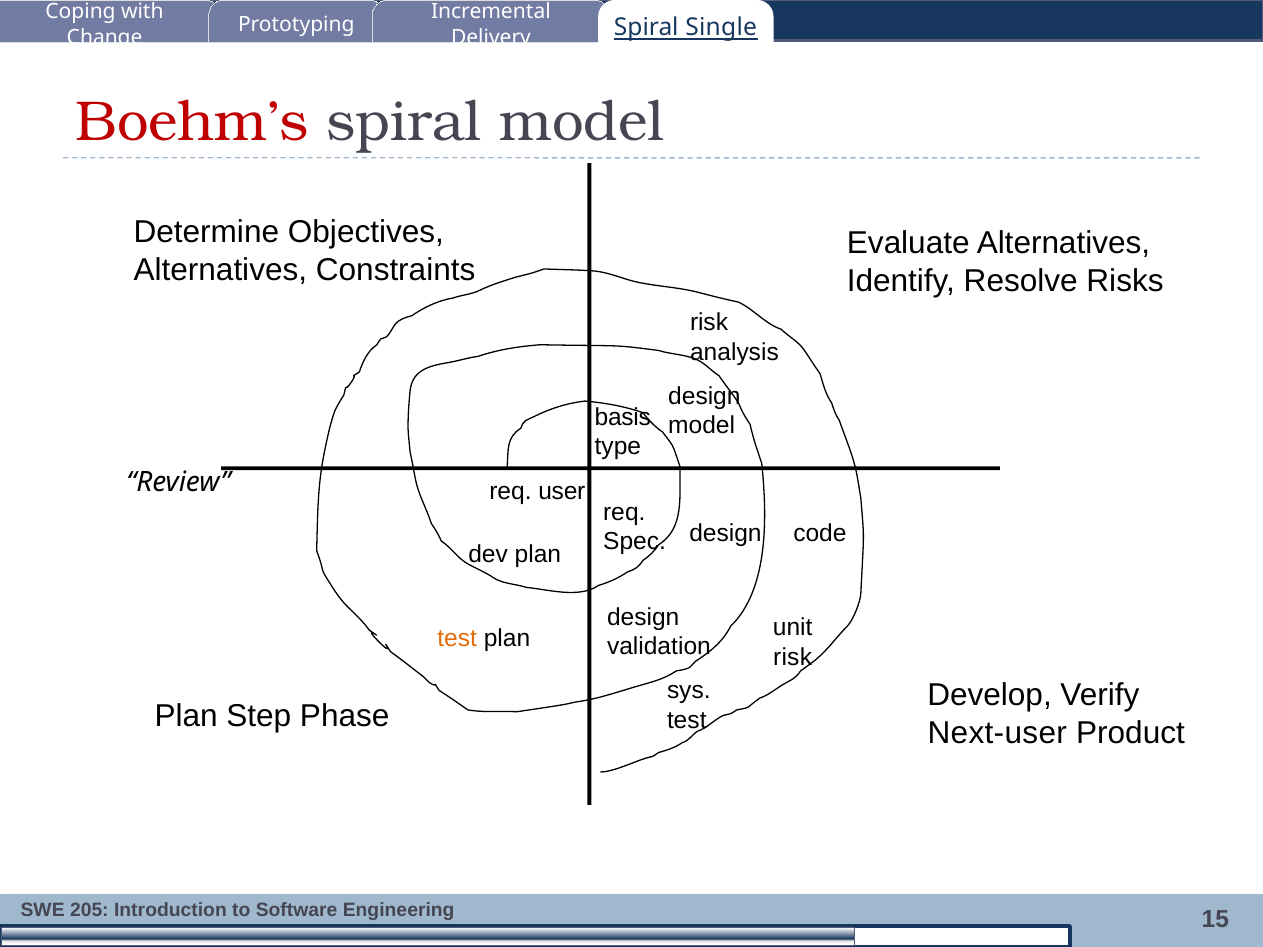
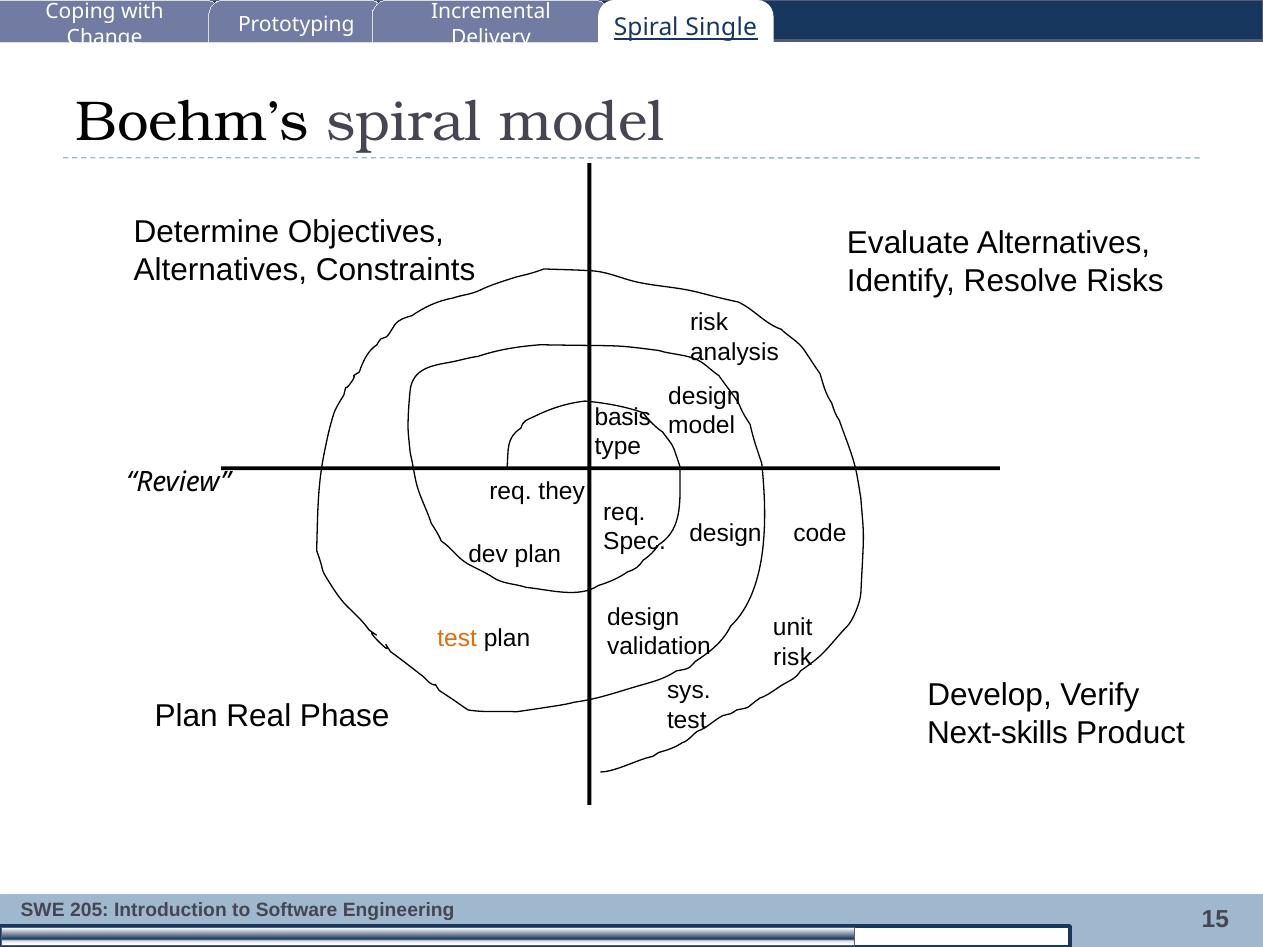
Boehm’s colour: red -> black
user: user -> they
Step: Step -> Real
Next-user: Next-user -> Next-skills
